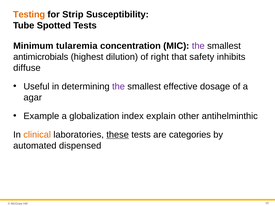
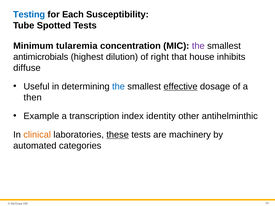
Testing colour: orange -> blue
Strip: Strip -> Each
safety: safety -> house
the at (118, 87) colour: purple -> blue
effective underline: none -> present
agar: agar -> then
globalization: globalization -> transcription
explain: explain -> identity
categories: categories -> machinery
dispensed: dispensed -> categories
